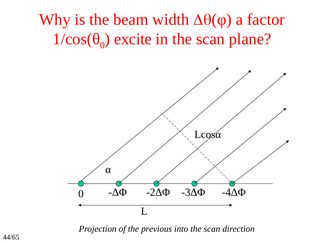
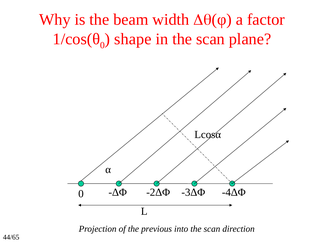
excite: excite -> shape
